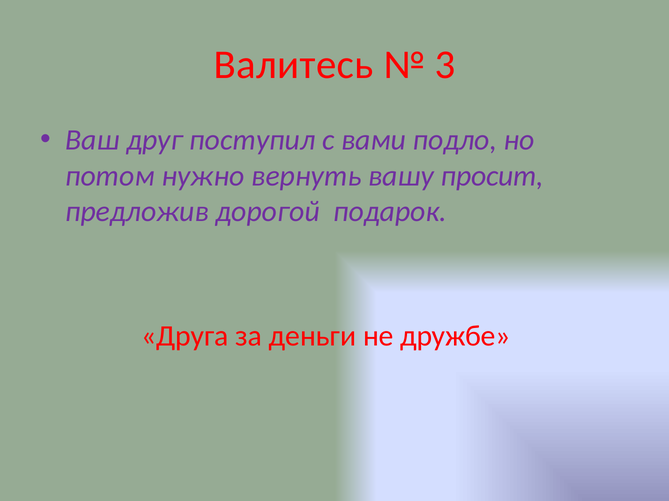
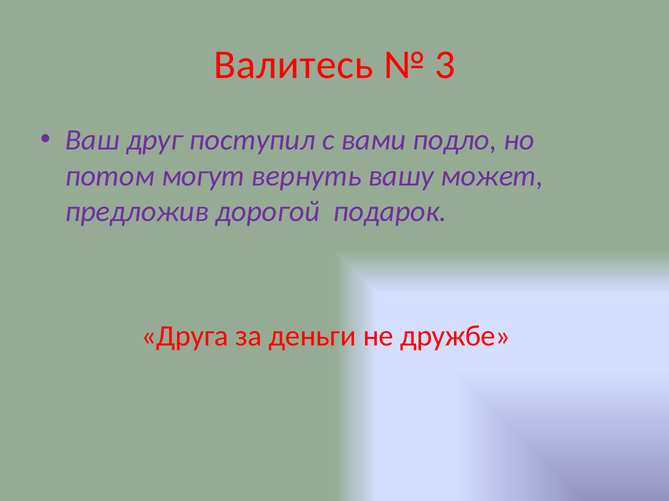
нужно: нужно -> могут
просит: просит -> может
